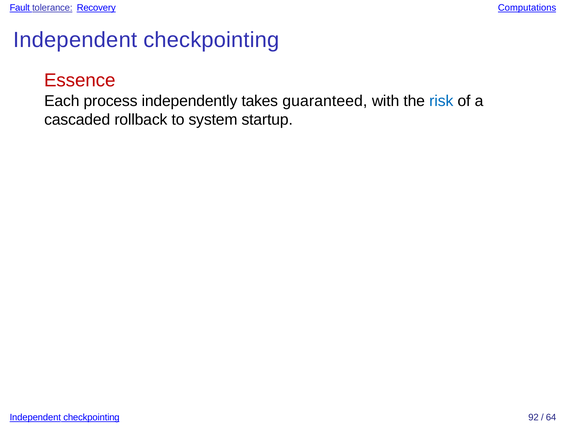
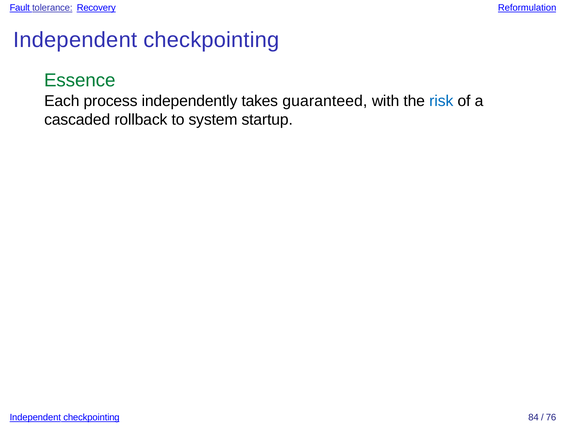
Computations: Computations -> Reformulation
Essence colour: red -> green
92: 92 -> 84
64: 64 -> 76
